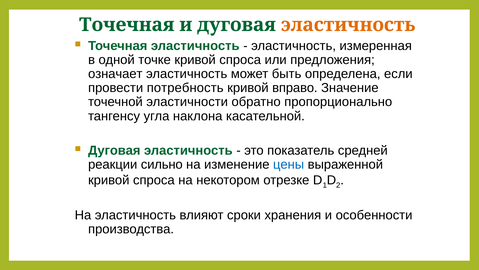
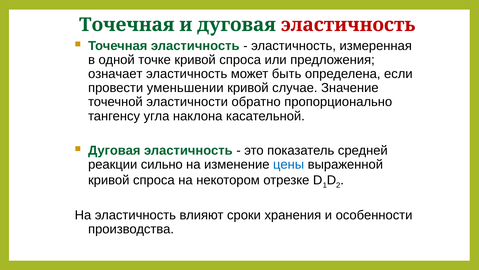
эластичность at (348, 25) colour: orange -> red
потребность: потребность -> уменьшении
вправо: вправо -> случае
